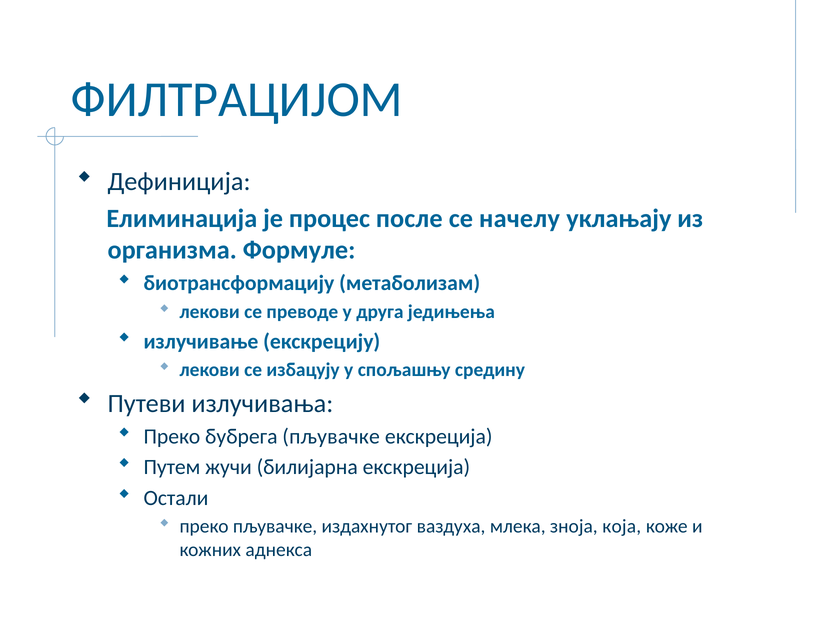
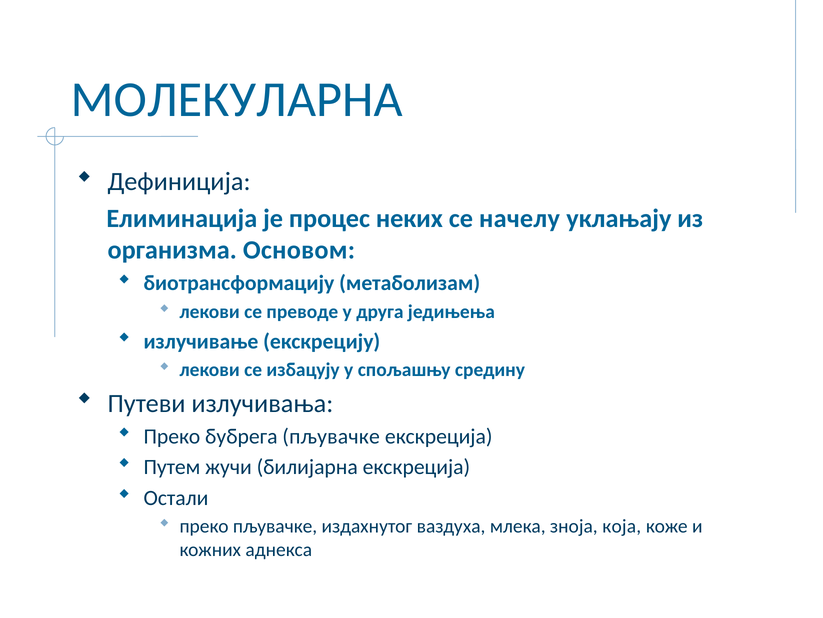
ФИЛТРАЦИЈОМ: ФИЛТРАЦИЈОМ -> МОЛЕКУЛАРНА
после: после -> неких
Формуле: Формуле -> Основом
